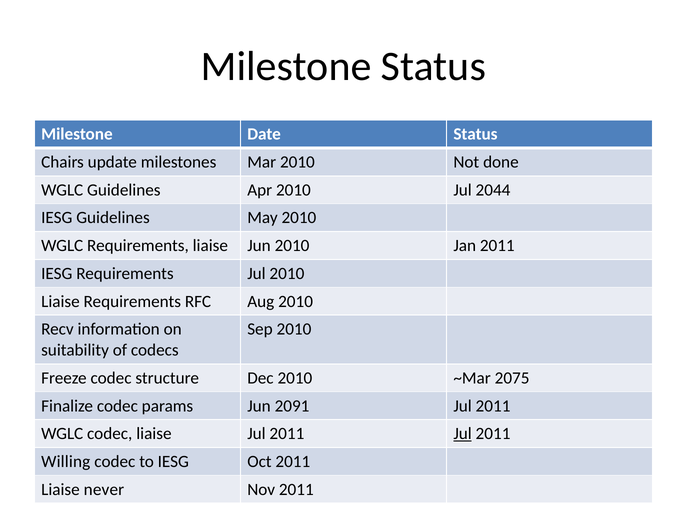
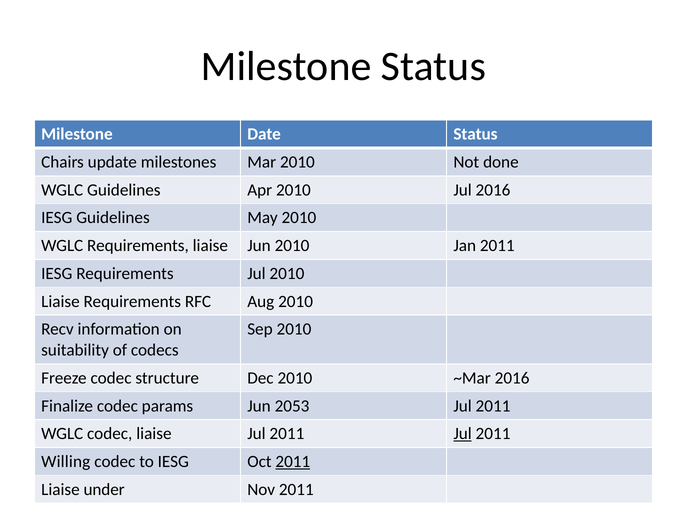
Jul 2044: 2044 -> 2016
~Mar 2075: 2075 -> 2016
2091: 2091 -> 2053
2011 at (293, 462) underline: none -> present
never: never -> under
